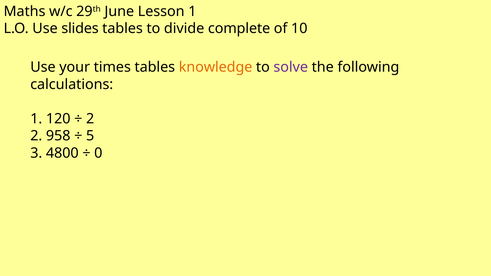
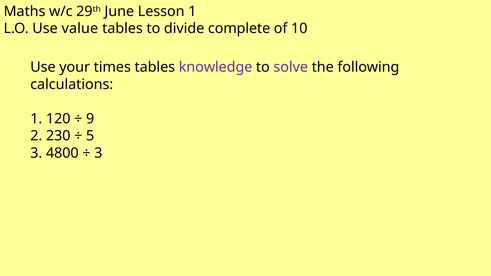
slides: slides -> value
knowledge colour: orange -> purple
2 at (90, 119): 2 -> 9
958: 958 -> 230
0 at (98, 153): 0 -> 3
